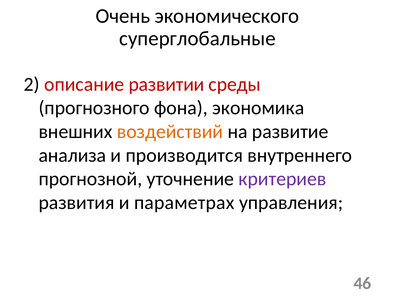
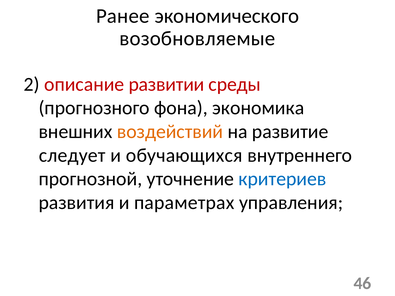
Очень: Очень -> Ранее
суперглобальные: суперглобальные -> возобновляемые
анализа: анализа -> следует
производится: производится -> обучающихся
критериев colour: purple -> blue
